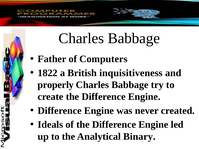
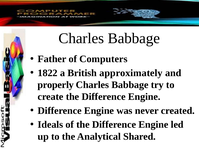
inquisitiveness: inquisitiveness -> approximately
Binary: Binary -> Shared
